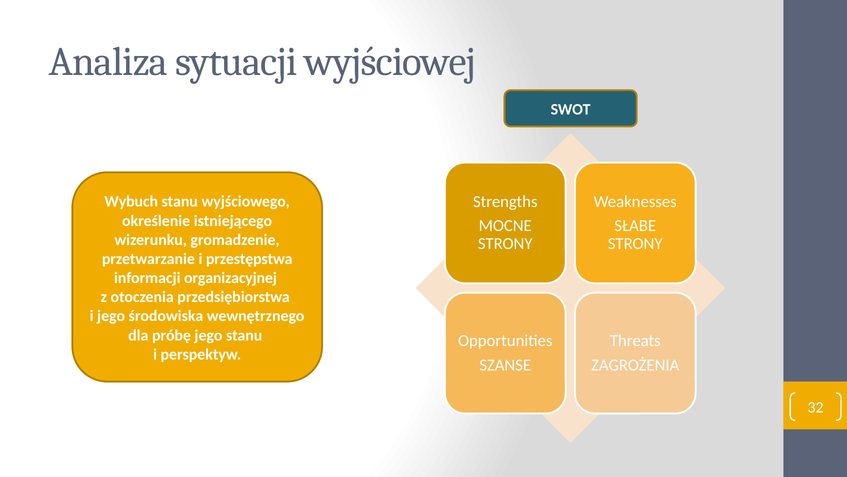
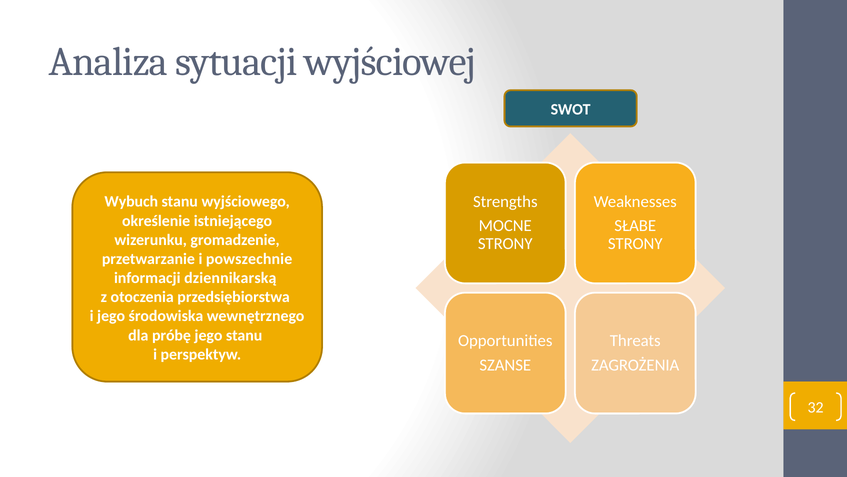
przestępstwa: przestępstwa -> powszechnie
organizacyjnej: organizacyjnej -> dziennikarską
